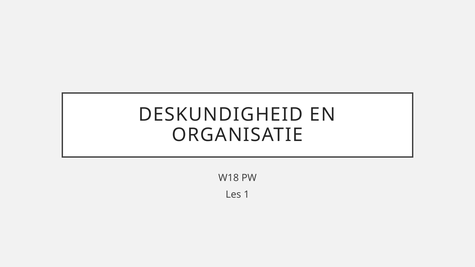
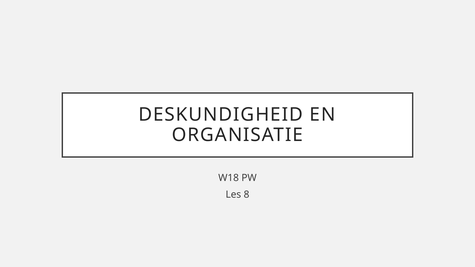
1: 1 -> 8
